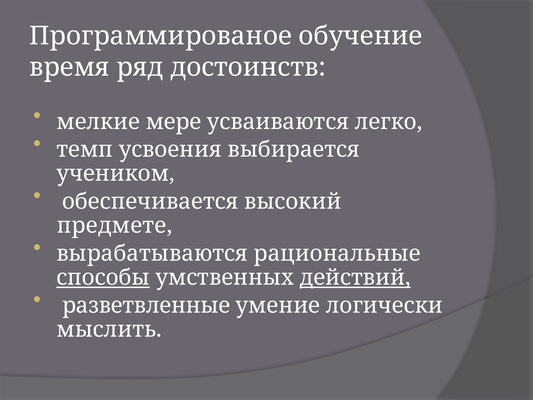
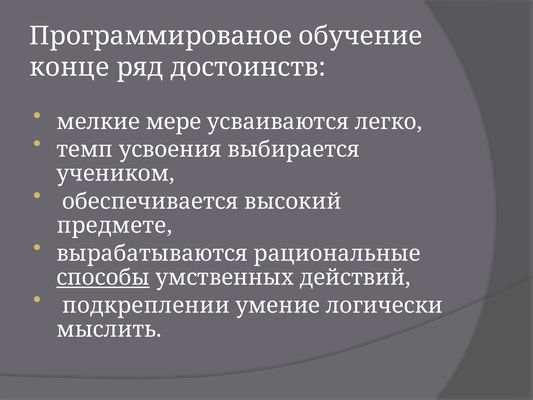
время: время -> конце
действий underline: present -> none
разветвленные: разветвленные -> подкреплении
